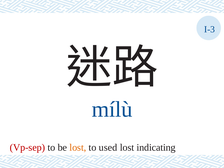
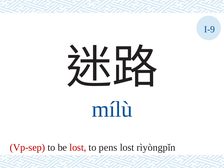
I-3: I-3 -> I-9
lost at (78, 147) colour: orange -> red
used: used -> pens
indicating: indicating -> rìyòngpǐn
